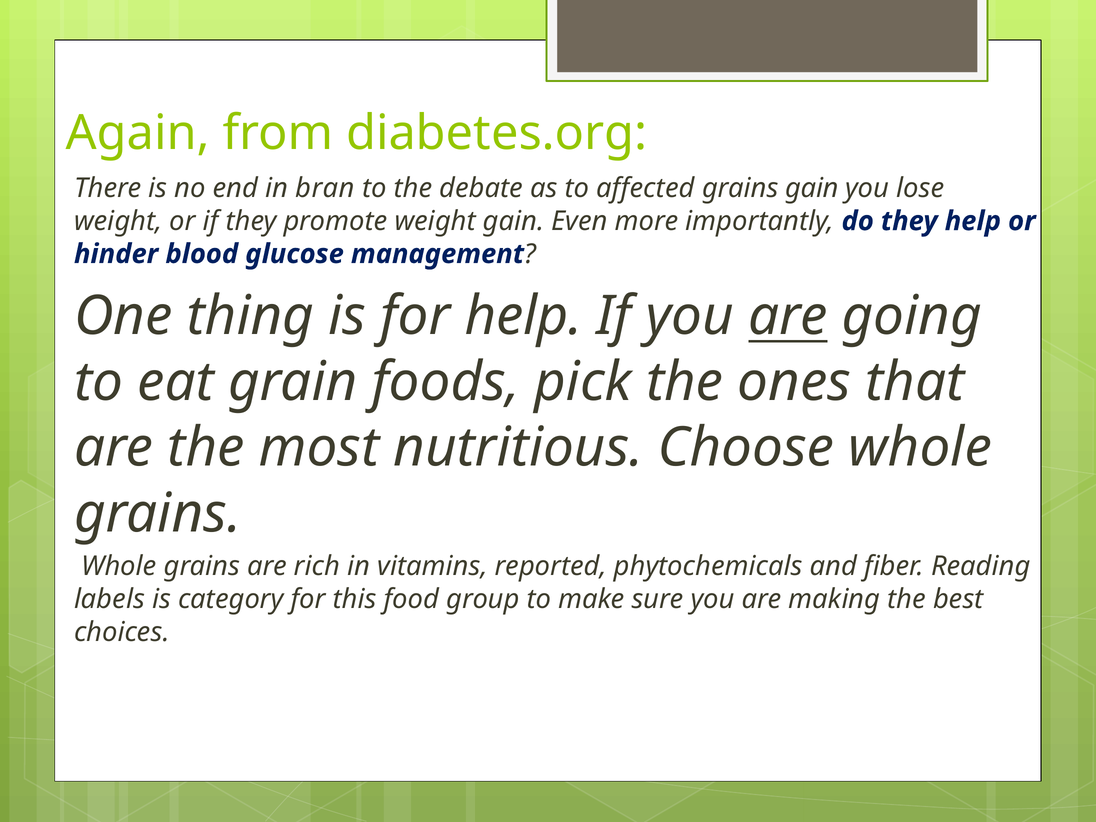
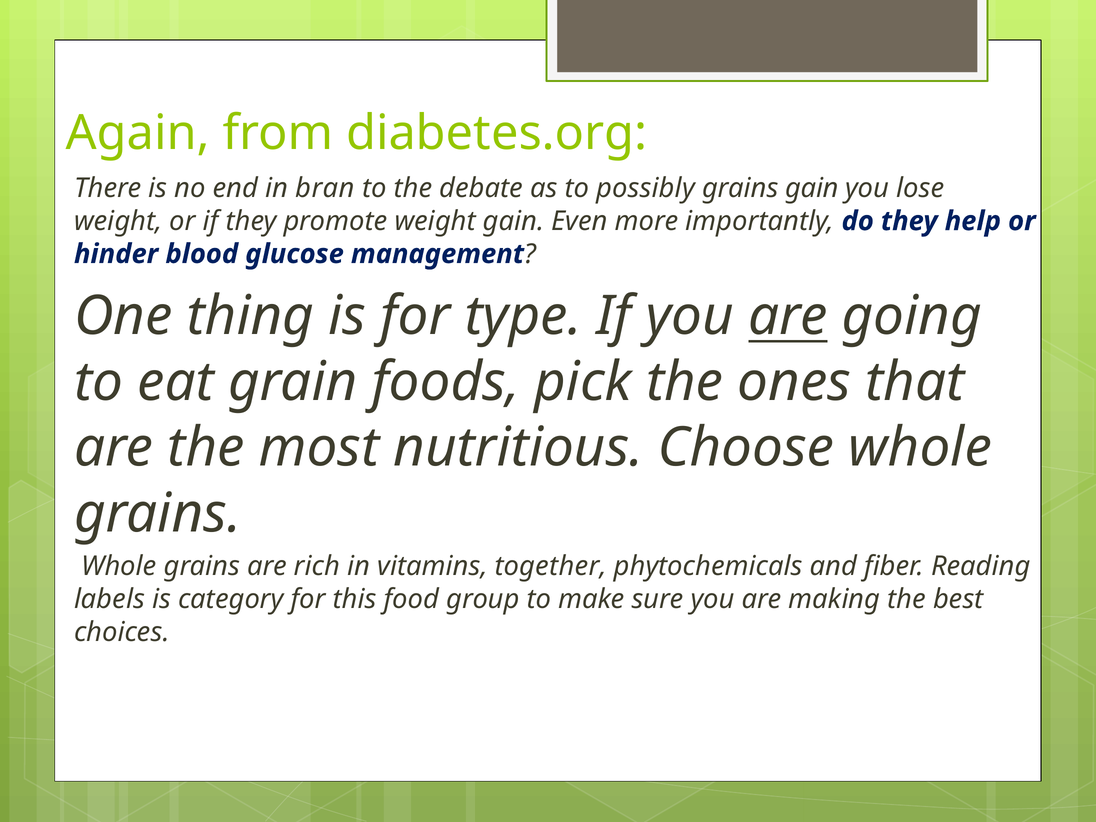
affected: affected -> possibly
for help: help -> type
reported: reported -> together
